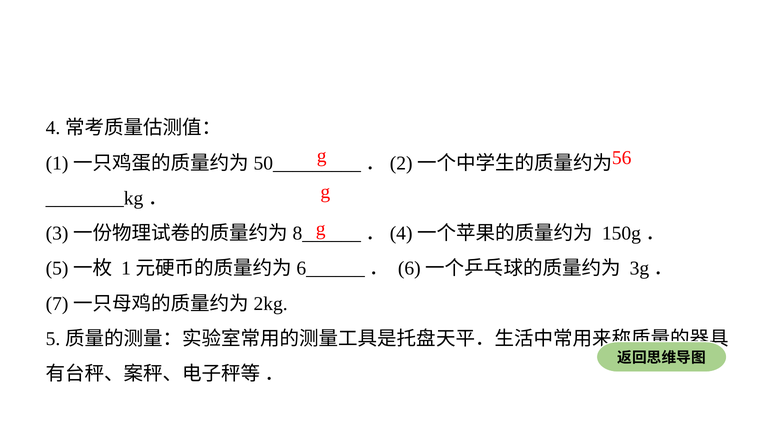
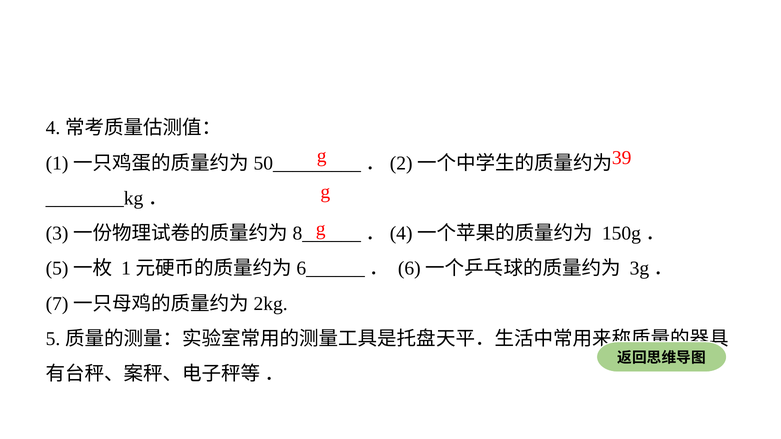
56: 56 -> 39
